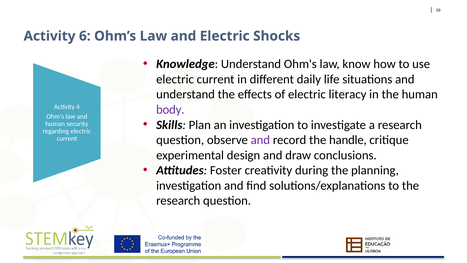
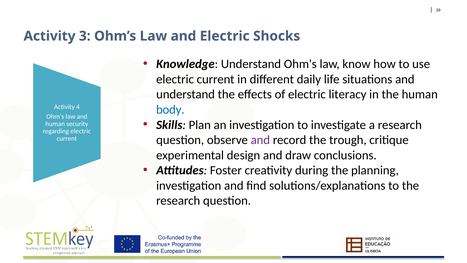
6: 6 -> 3
body colour: purple -> blue
handle: handle -> trough
